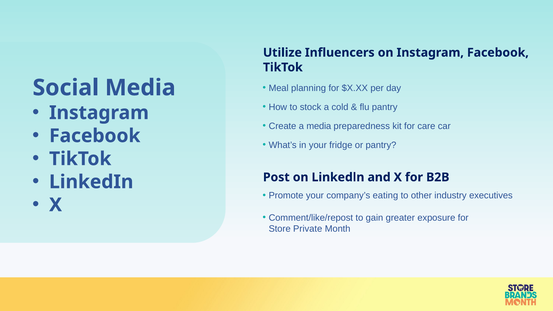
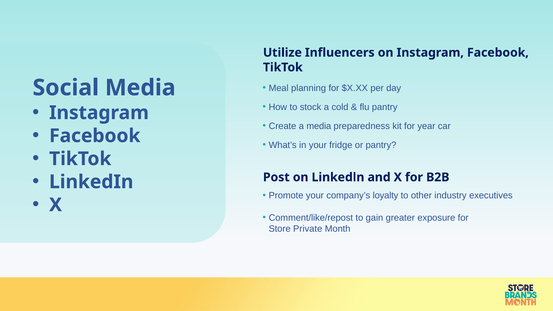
care: care -> year
eating: eating -> loyalty
